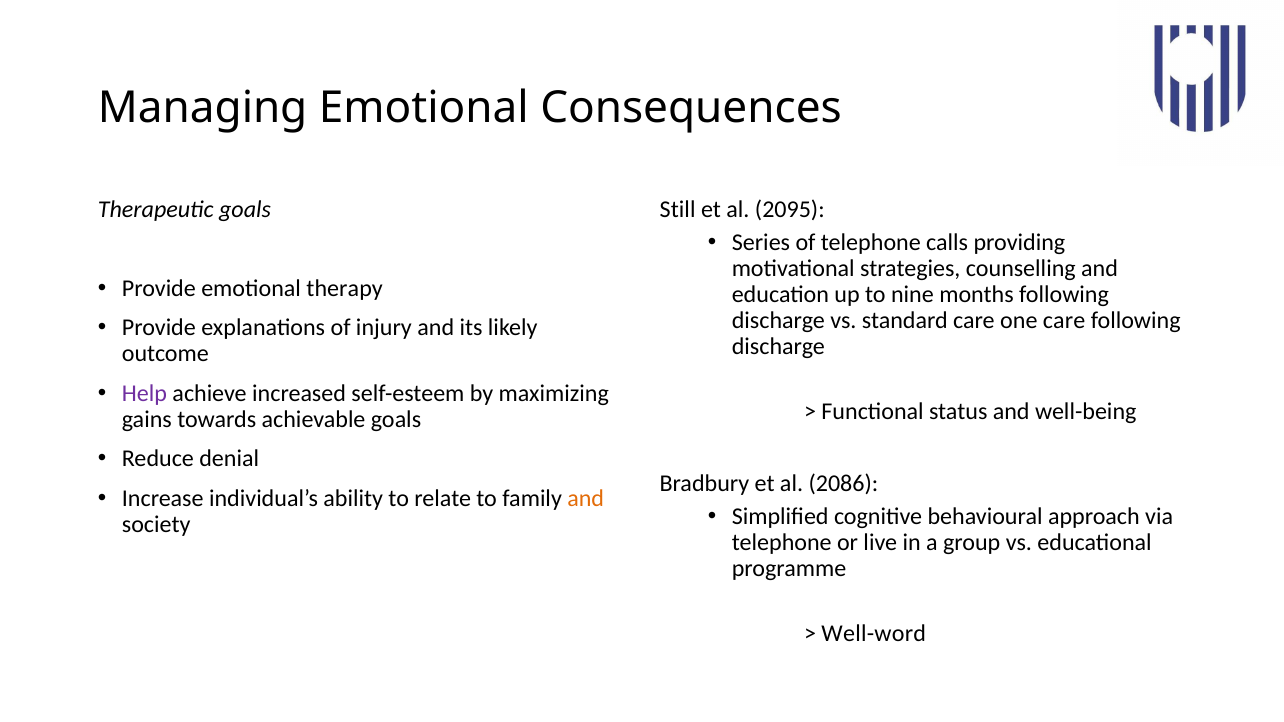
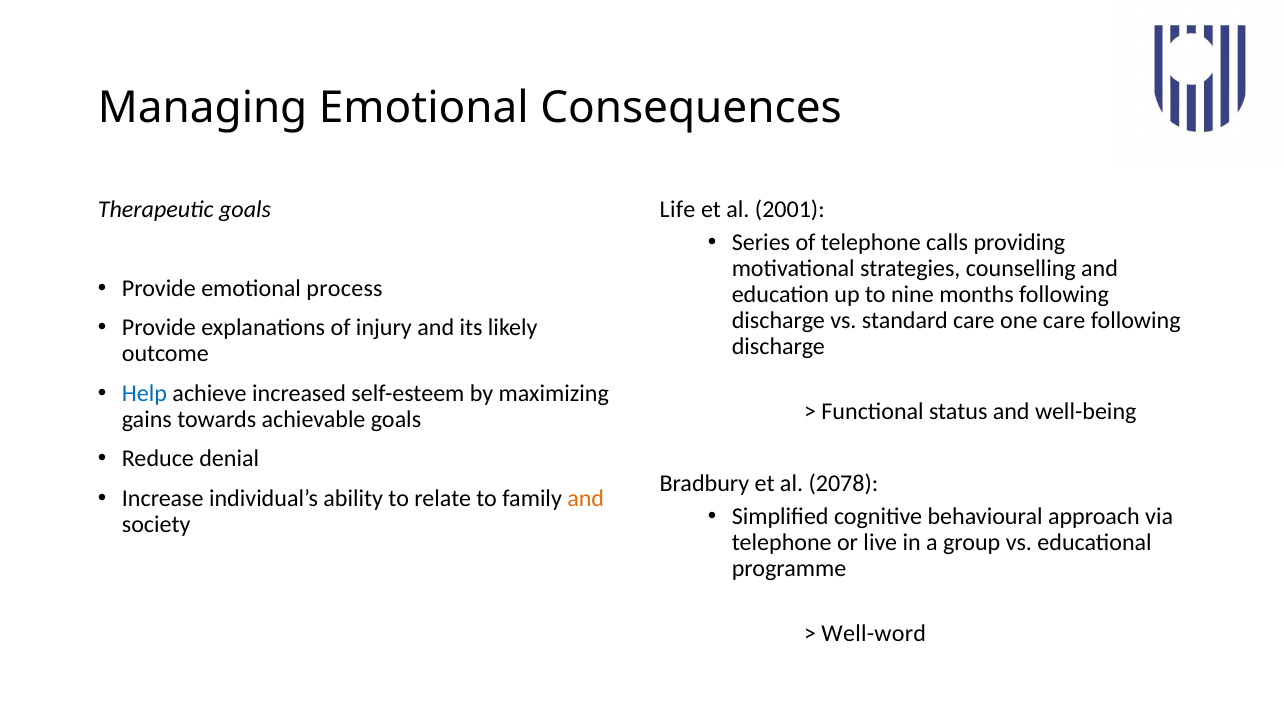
Still: Still -> Life
2095: 2095 -> 2001
therapy: therapy -> process
Help colour: purple -> blue
2086: 2086 -> 2078
